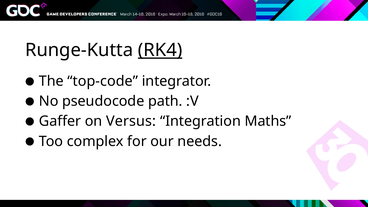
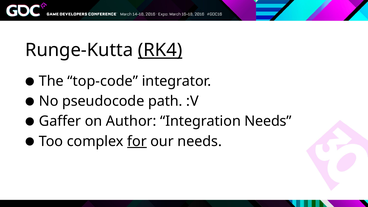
Versus: Versus -> Author
Integration Maths: Maths -> Needs
for underline: none -> present
